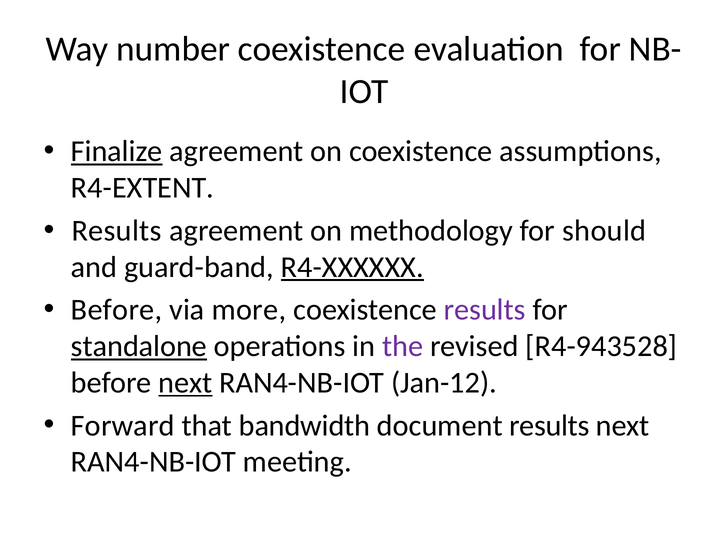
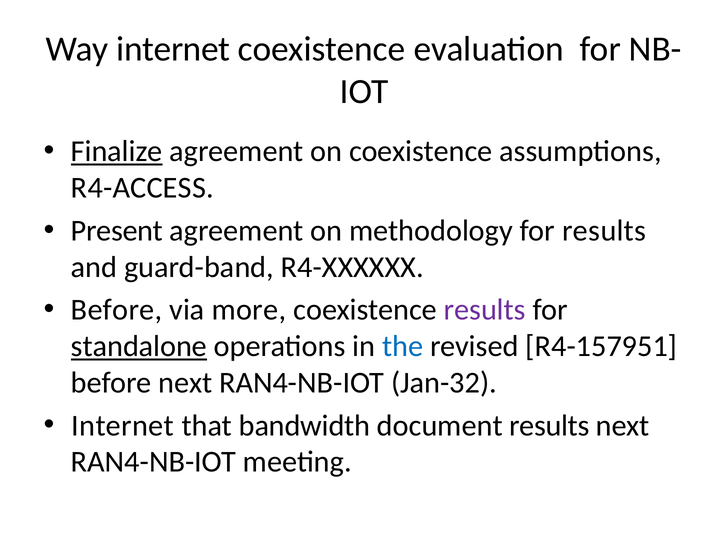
Way number: number -> internet
R4-EXTENT: R4-EXTENT -> R4-ACCESS
Results at (117, 231): Results -> Present
for should: should -> results
R4-XXXXXX underline: present -> none
the colour: purple -> blue
R4-943528: R4-943528 -> R4-157951
next at (185, 383) underline: present -> none
Jan-12: Jan-12 -> Jan-32
Forward at (123, 426): Forward -> Internet
